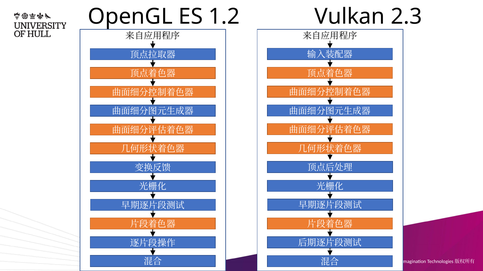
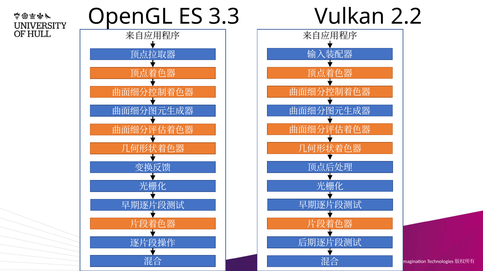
1.2: 1.2 -> 3.3
2.3: 2.3 -> 2.2
